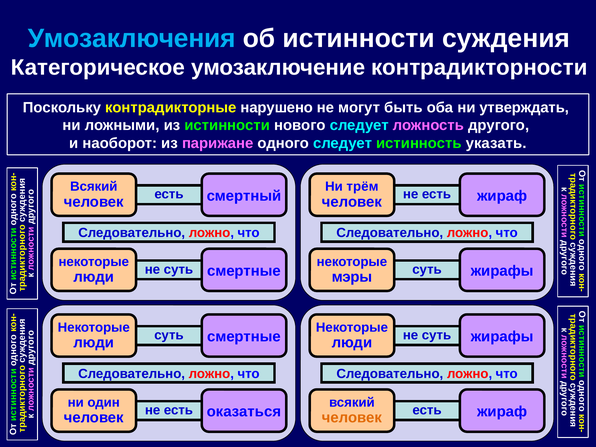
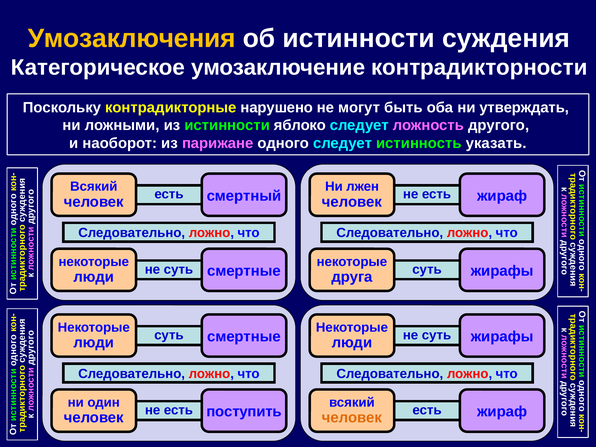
Умозаключения colour: light blue -> yellow
нового: нового -> яблоко
трём: трём -> лжен
мэры: мэры -> друга
оказаться: оказаться -> поступить
